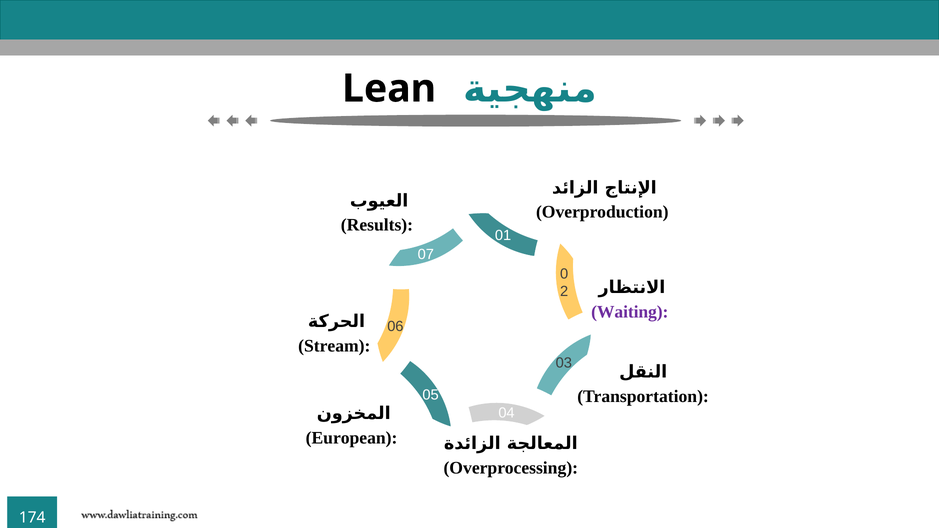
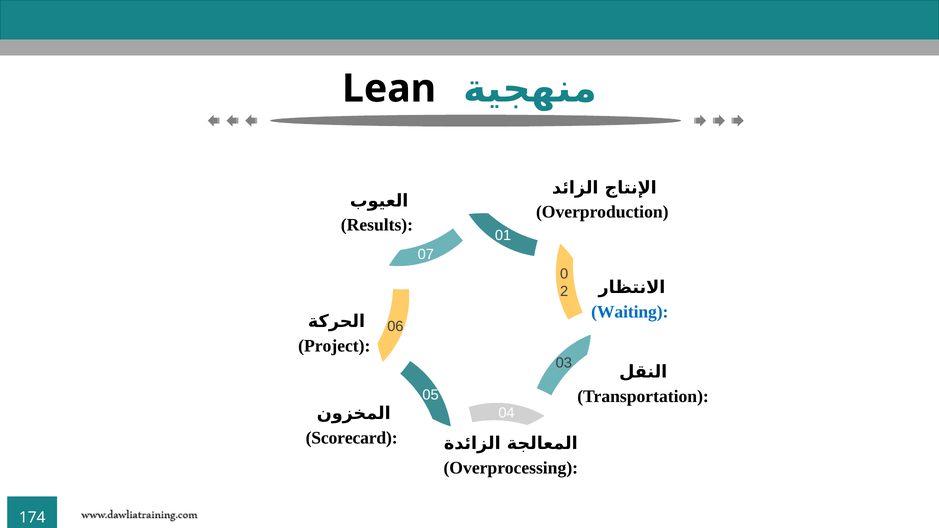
Waiting colour: purple -> blue
Stream: Stream -> Project
European: European -> Scorecard
